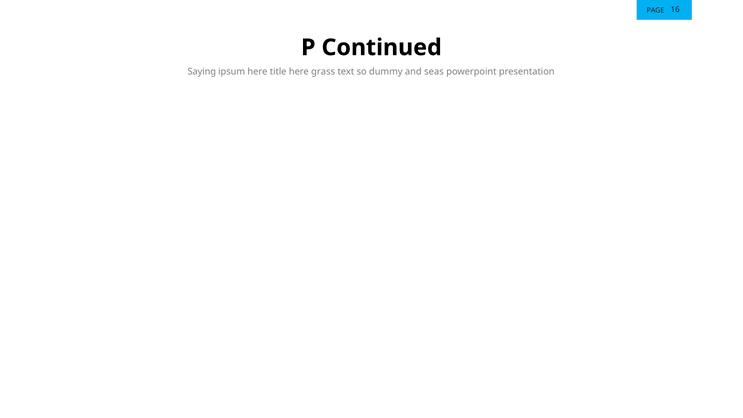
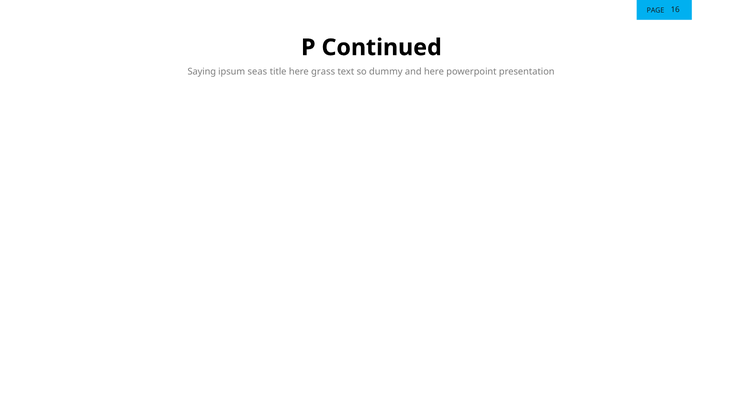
ipsum here: here -> seas
and seas: seas -> here
